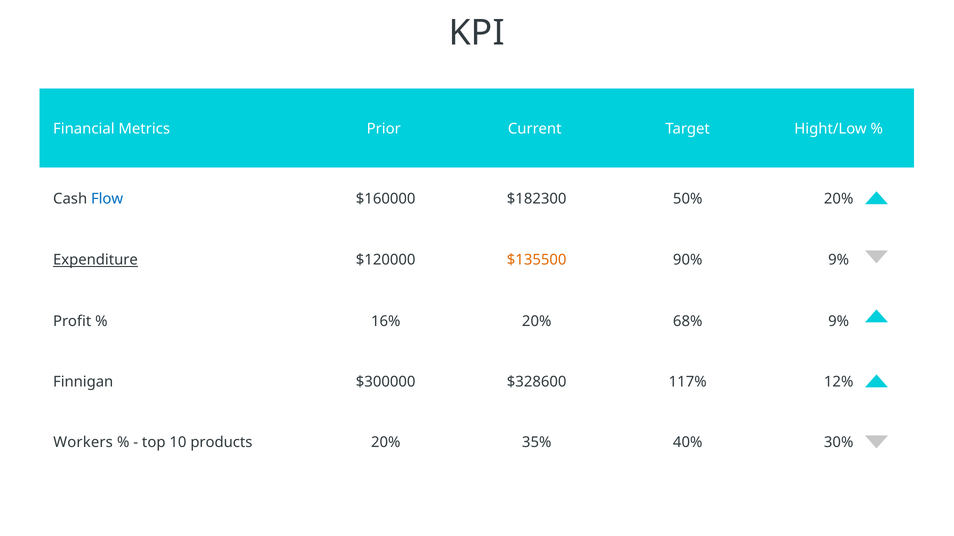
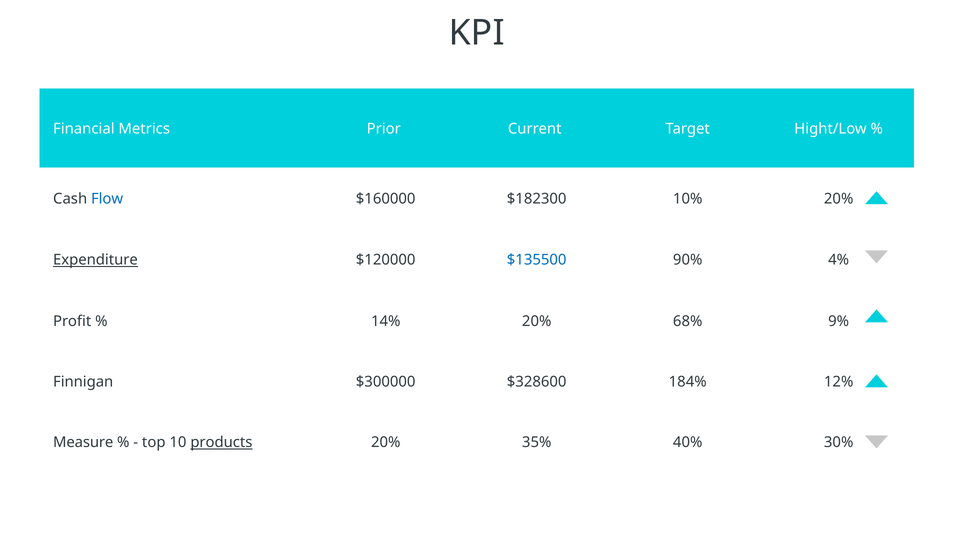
50%: 50% -> 10%
$135500 colour: orange -> blue
90% 9%: 9% -> 4%
16%: 16% -> 14%
117%: 117% -> 184%
Workers: Workers -> Measure
products underline: none -> present
